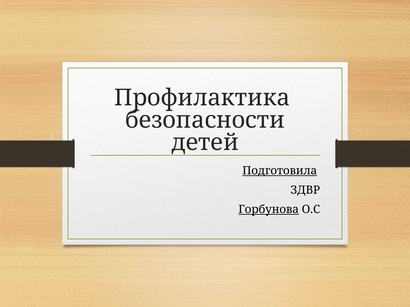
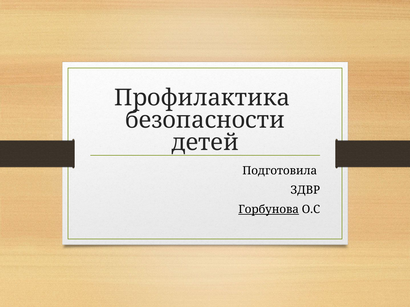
Подготовила underline: present -> none
